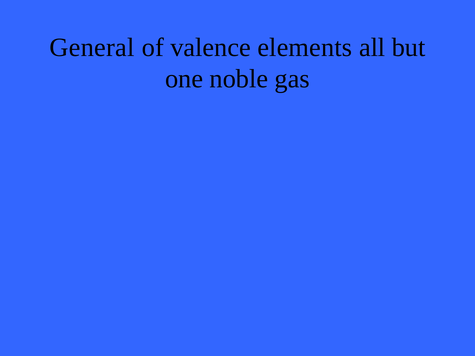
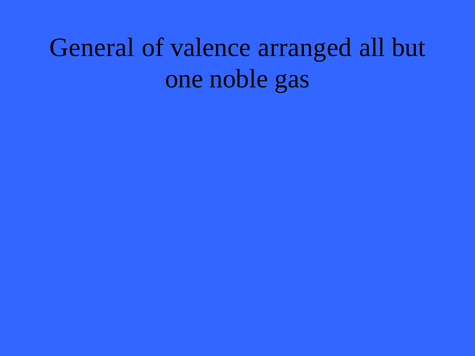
elements: elements -> arranged
